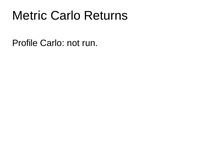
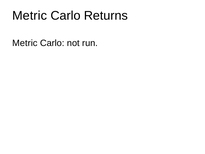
Profile at (25, 43): Profile -> Metric
